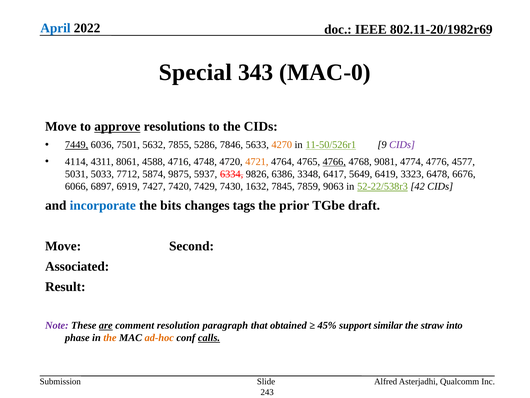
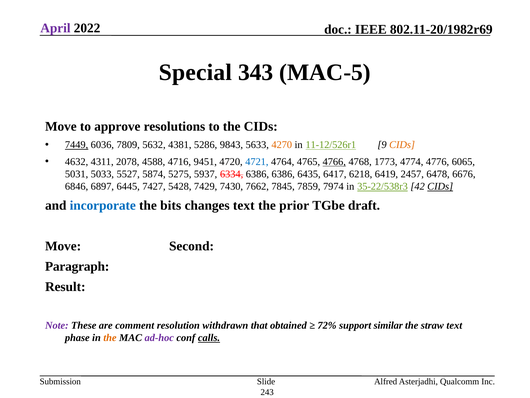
April colour: blue -> purple
MAC-0: MAC-0 -> MAC-5
approve underline: present -> none
7501: 7501 -> 7809
7855: 7855 -> 4381
7846: 7846 -> 9843
11-50/526r1: 11-50/526r1 -> 11-12/526r1
CIDs at (402, 145) colour: purple -> orange
4114: 4114 -> 4632
8061: 8061 -> 2078
4748: 4748 -> 9451
4721 colour: orange -> blue
9081: 9081 -> 1773
4577: 4577 -> 6065
7712: 7712 -> 5527
9875: 9875 -> 5275
6334 9826: 9826 -> 6386
3348: 3348 -> 6435
5649: 5649 -> 6218
3323: 3323 -> 2457
6066: 6066 -> 6846
6919: 6919 -> 6445
7420: 7420 -> 5428
1632: 1632 -> 7662
9063: 9063 -> 7974
52-22/538r3: 52-22/538r3 -> 35-22/538r3
CIDs at (440, 186) underline: none -> present
changes tags: tags -> text
Associated: Associated -> Paragraph
are underline: present -> none
paragraph: paragraph -> withdrawn
45%: 45% -> 72%
straw into: into -> text
ad-hoc colour: orange -> purple
